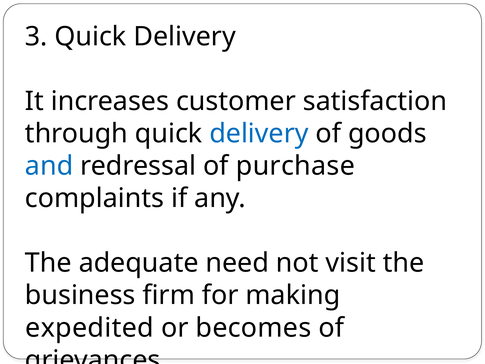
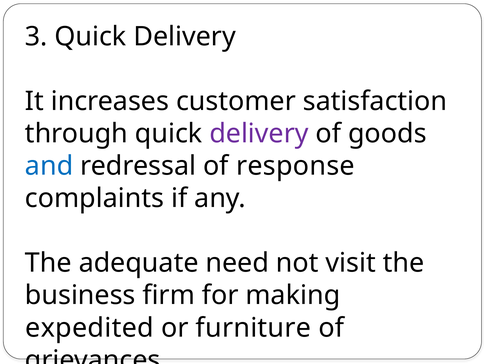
delivery at (259, 134) colour: blue -> purple
purchase: purchase -> response
becomes: becomes -> furniture
